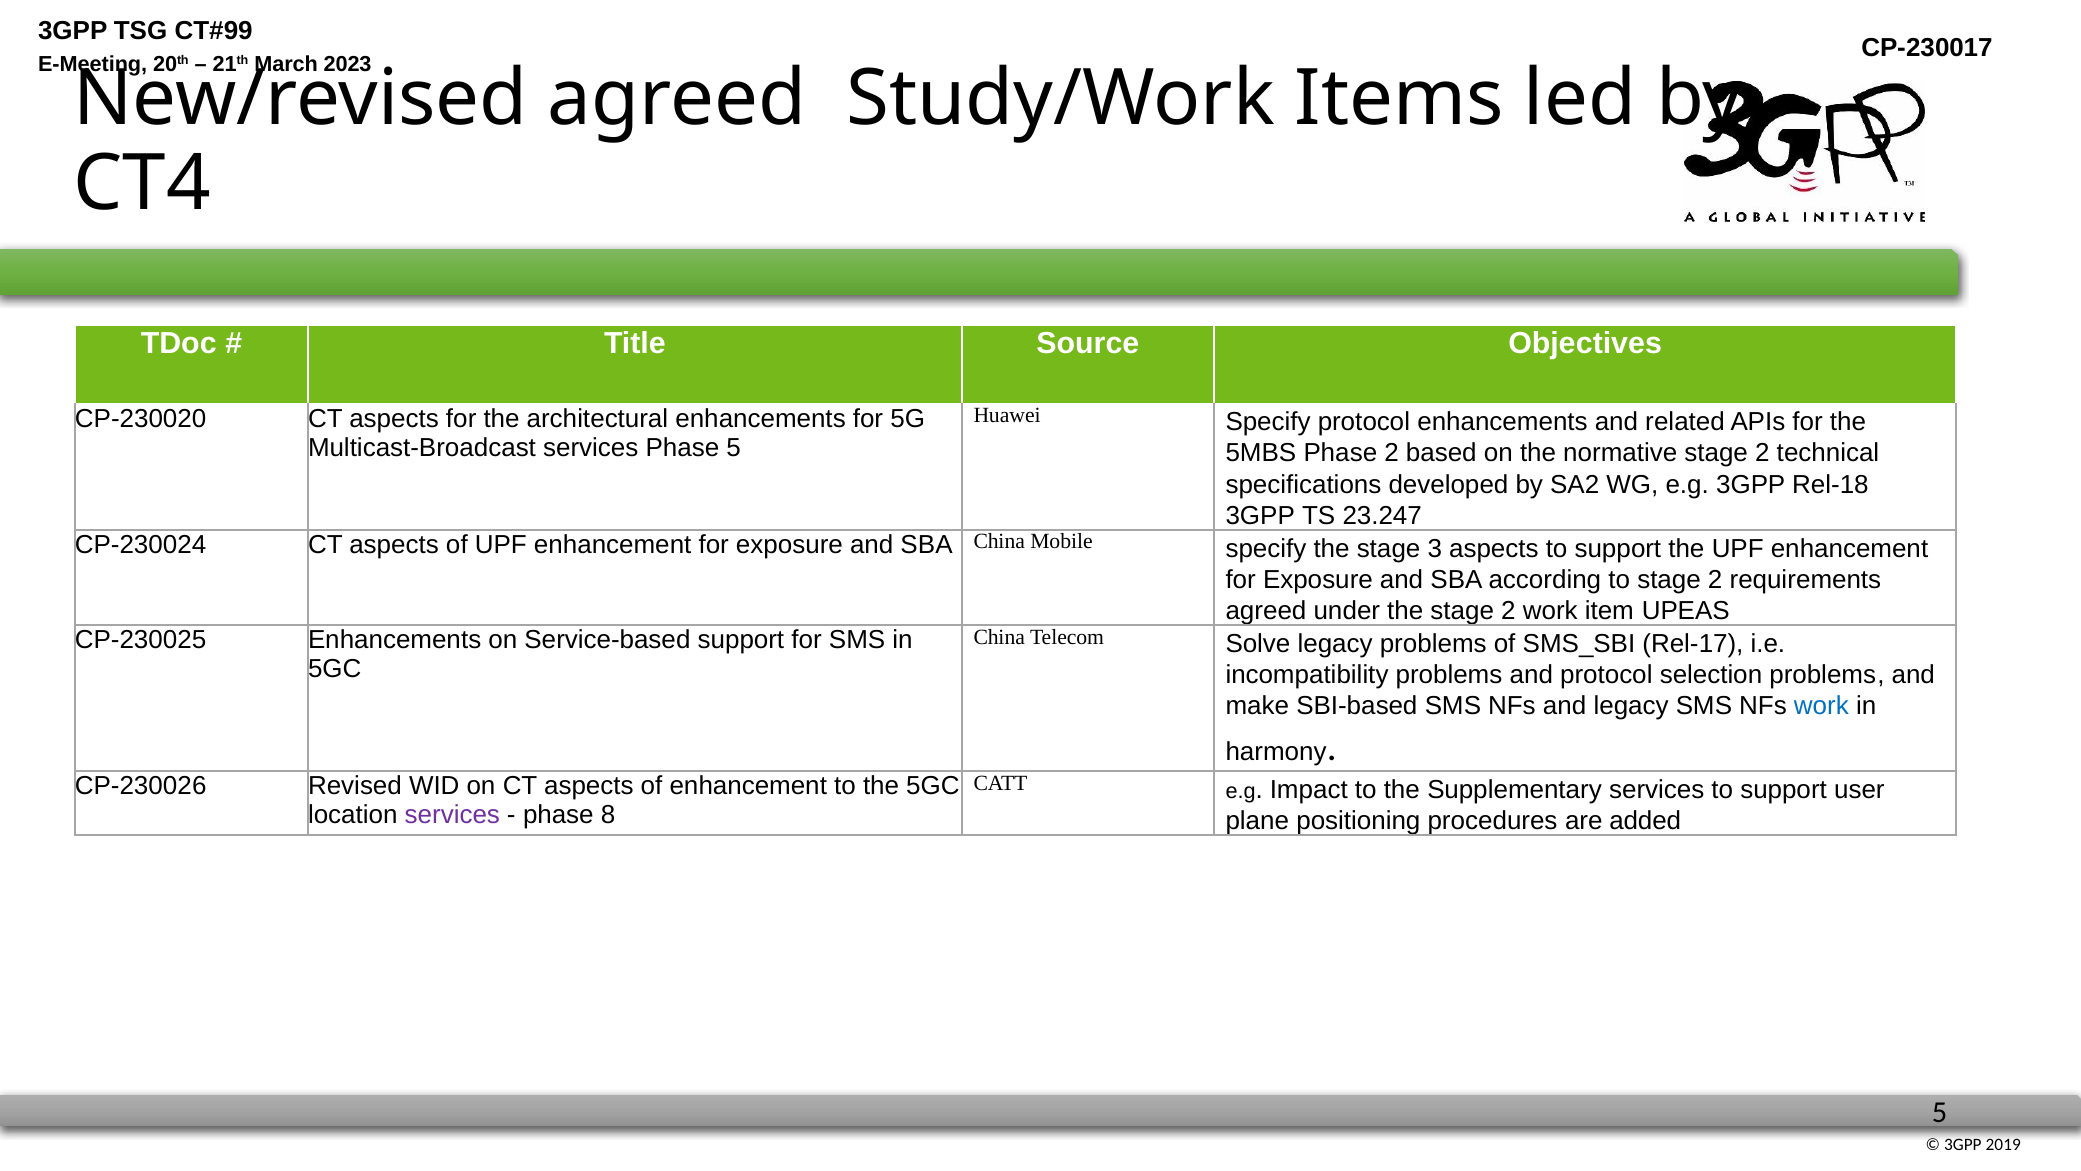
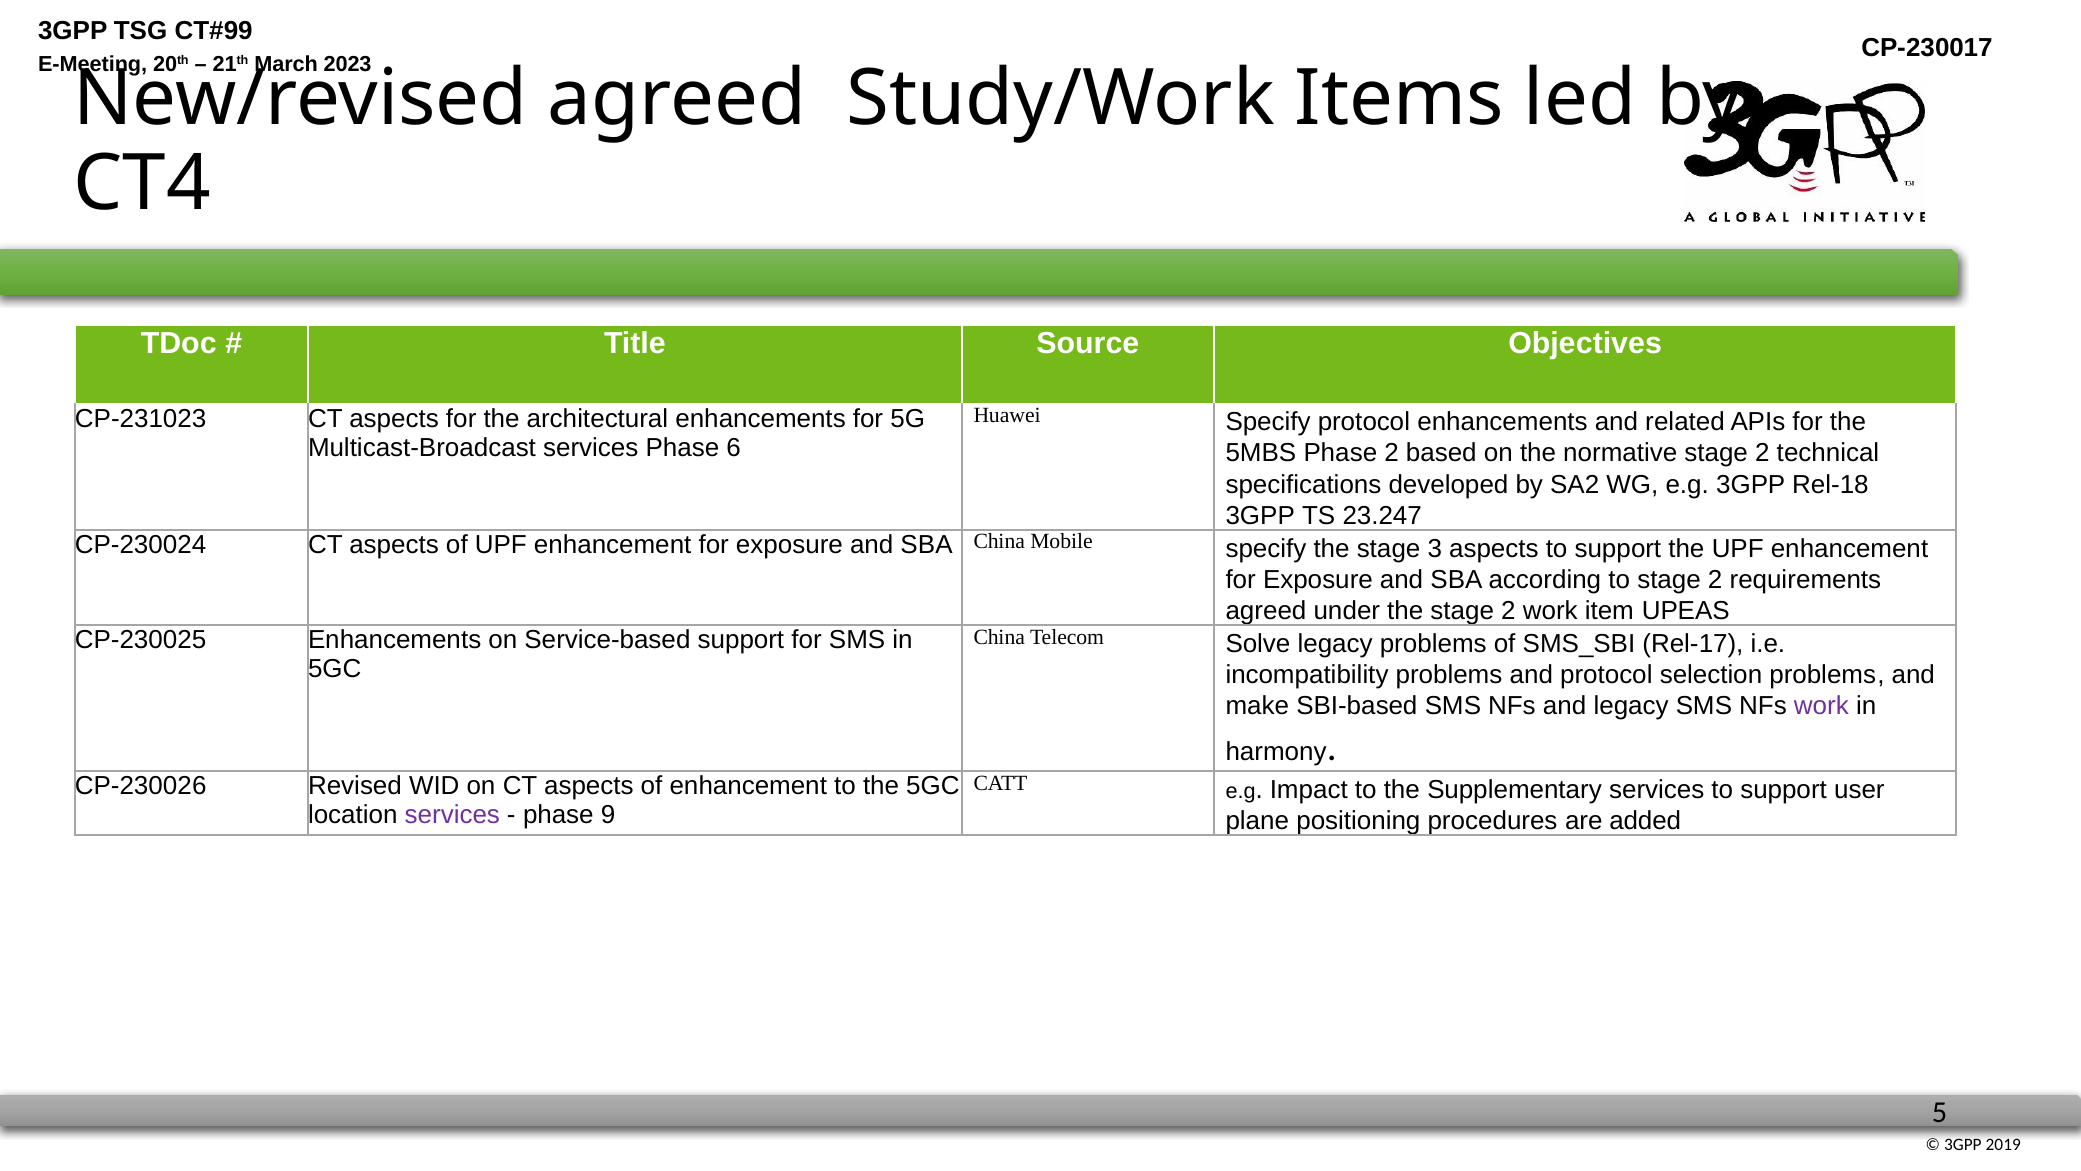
CP-230020: CP-230020 -> CP-231023
Phase 5: 5 -> 6
work at (1821, 706) colour: blue -> purple
8: 8 -> 9
